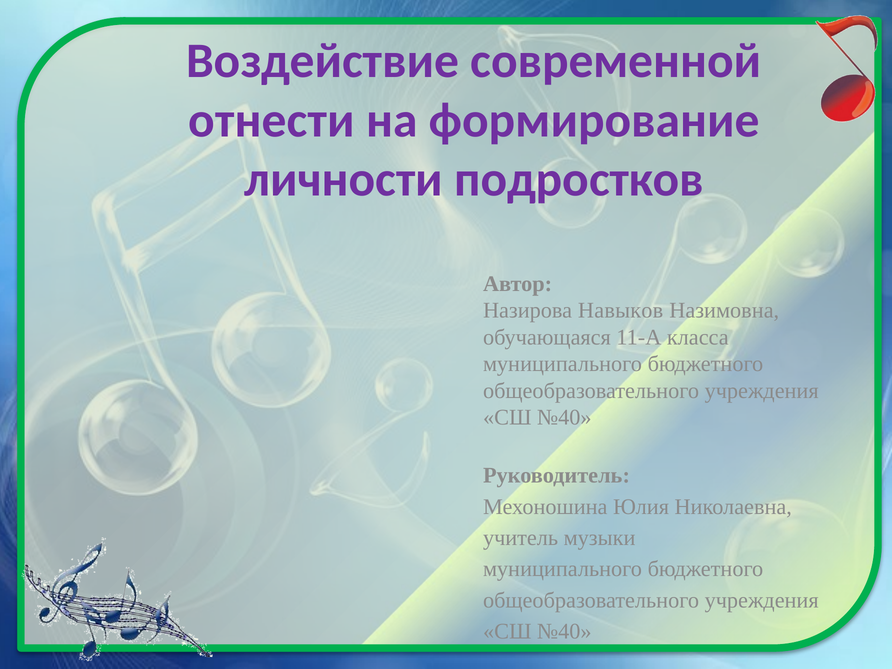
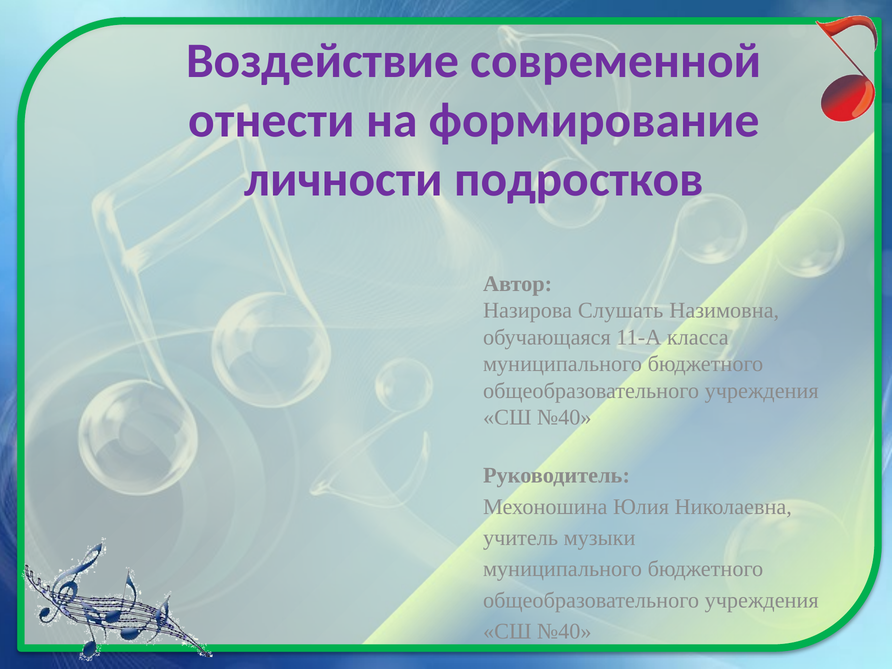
Навыков: Навыков -> Слушать
